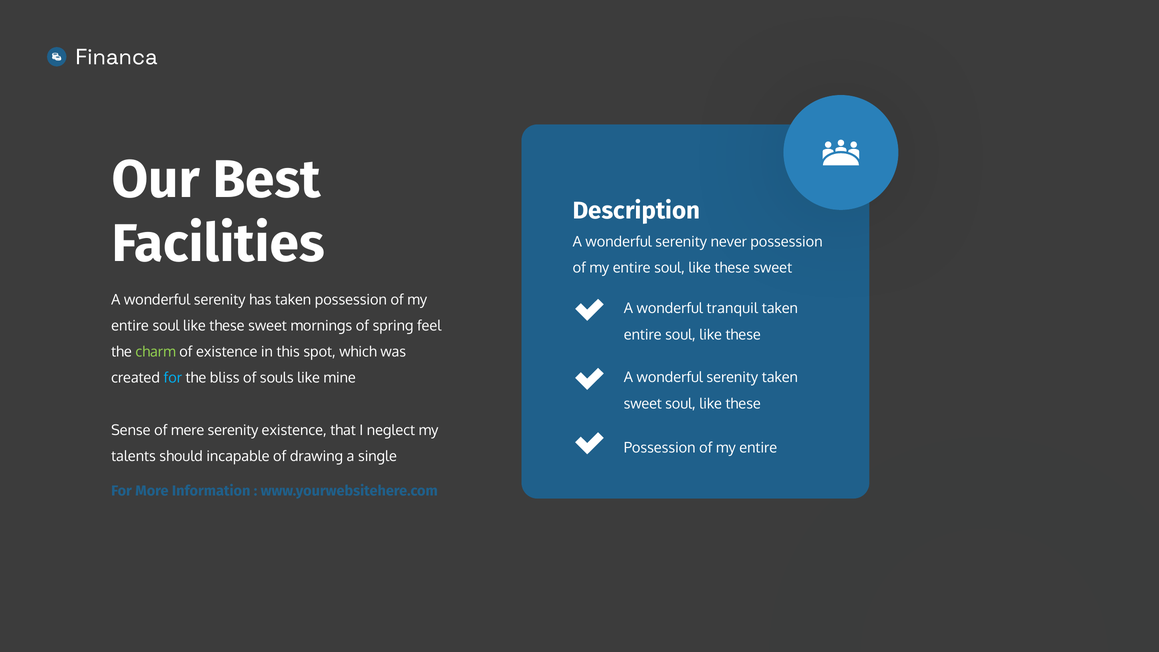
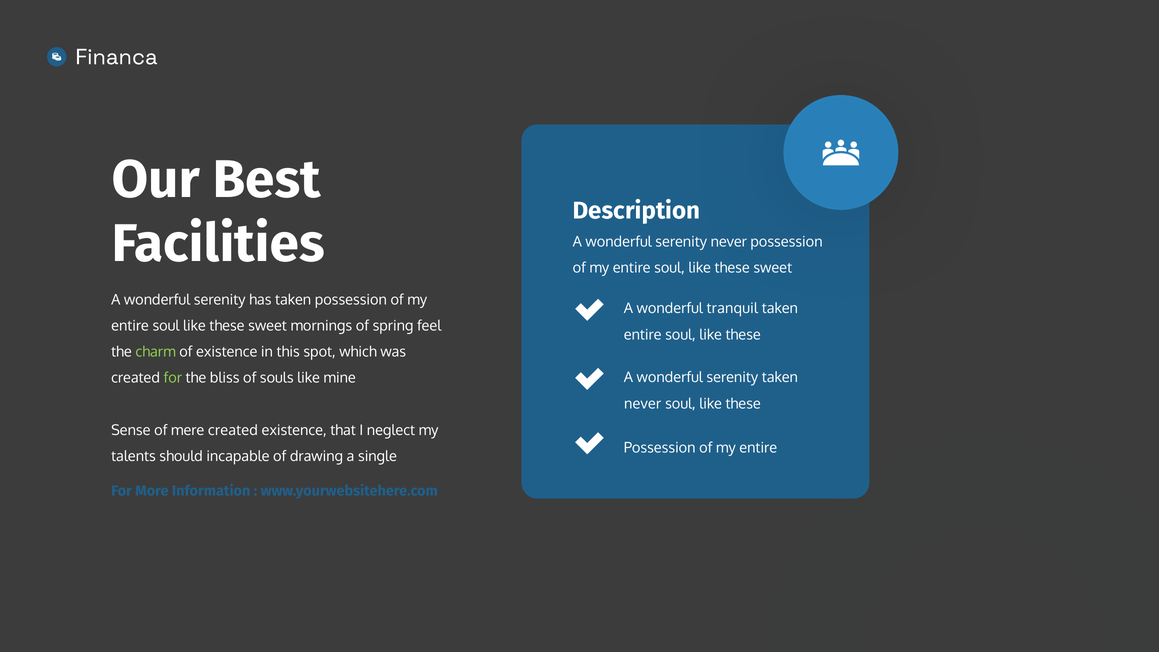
for at (173, 378) colour: light blue -> light green
sweet at (643, 404): sweet -> never
mere serenity: serenity -> created
